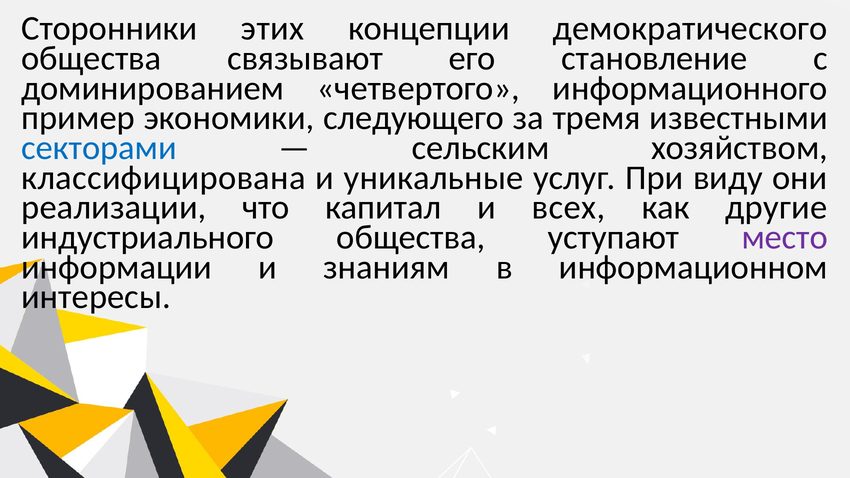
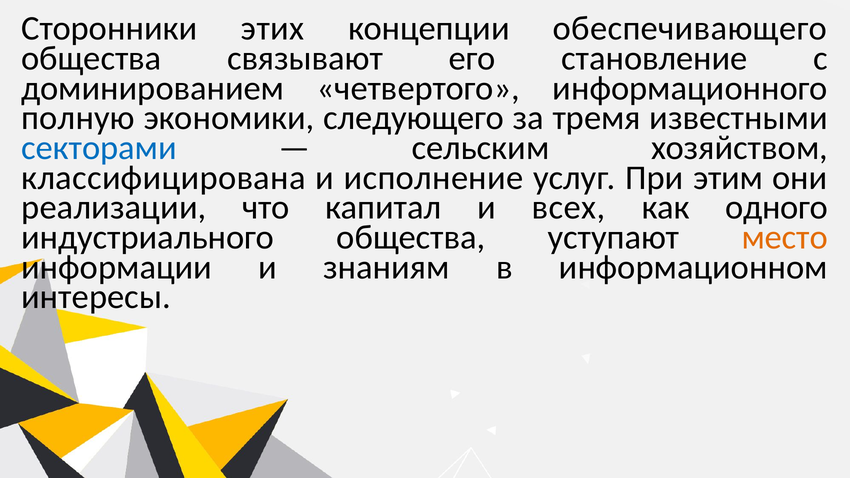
демократического: демократического -> обеспечивающего
пример: пример -> полную
уникальные: уникальные -> исполнение
виду: виду -> этим
другие: другие -> одного
место colour: purple -> orange
